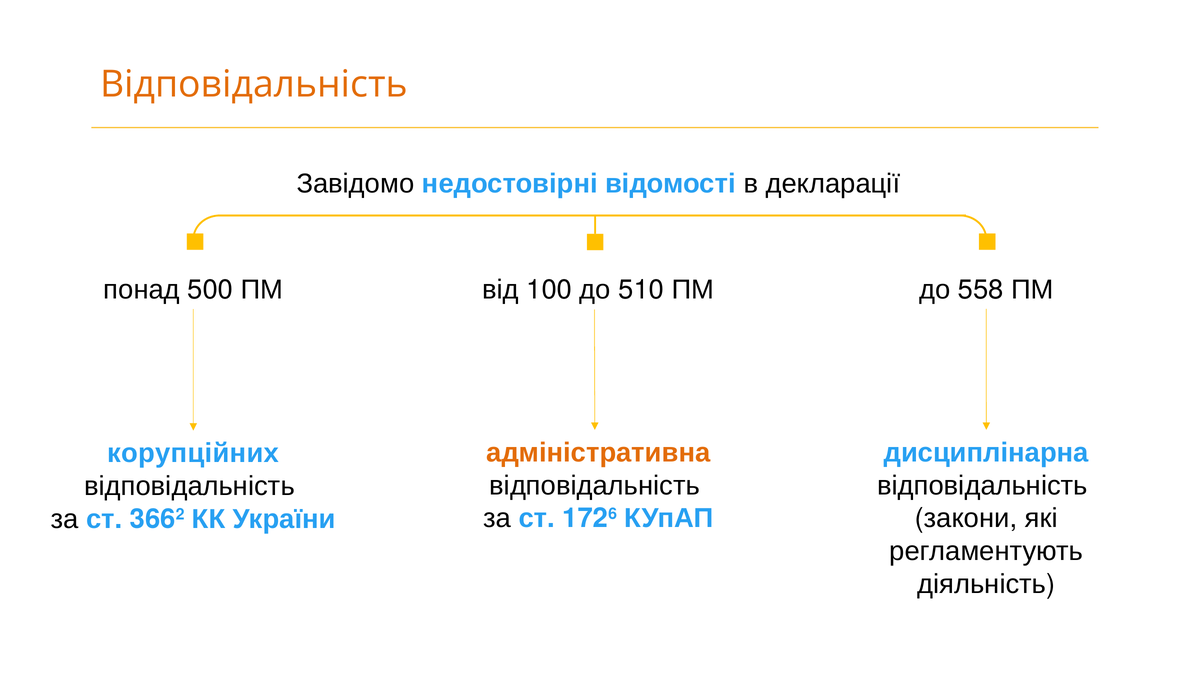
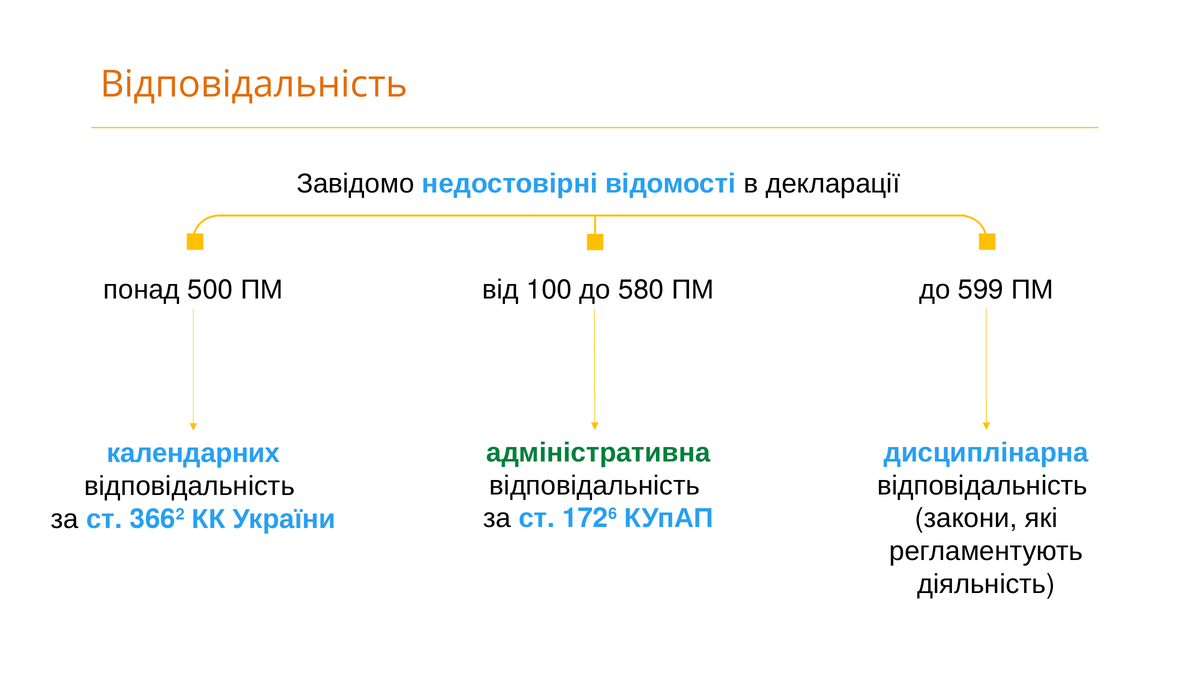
558: 558 -> 599
510: 510 -> 580
адміністративна colour: orange -> green
корупційних: корупційних -> календарних
